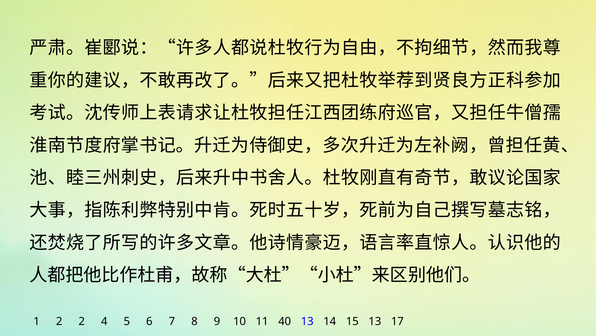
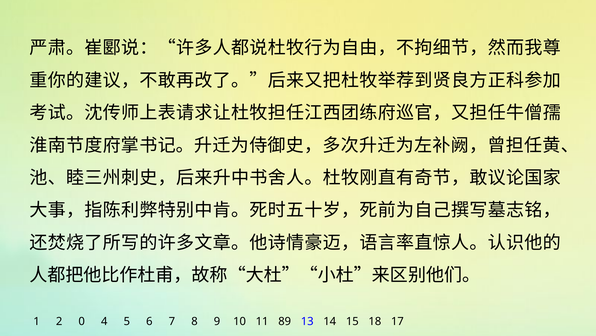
2 2: 2 -> 0
40: 40 -> 89
14 13: 13 -> 18
